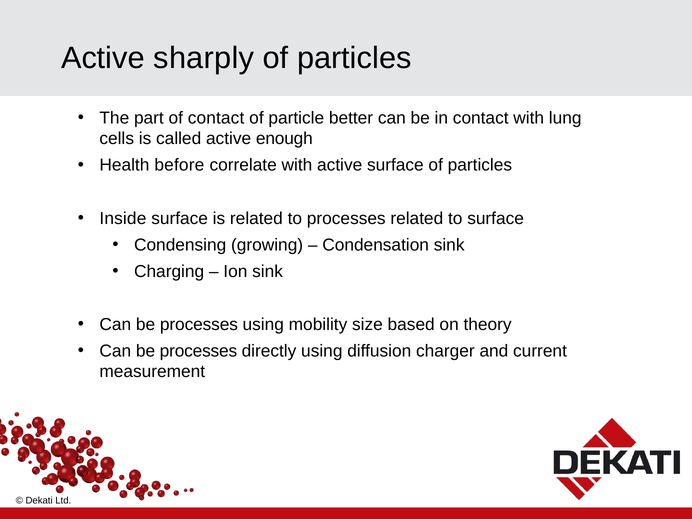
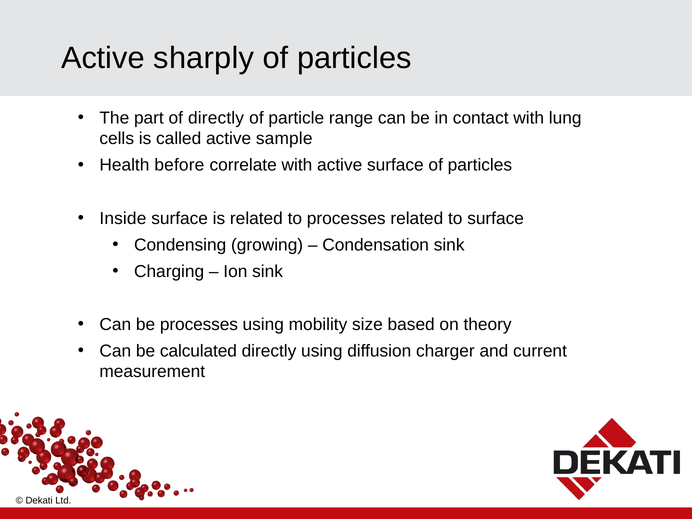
of contact: contact -> directly
better: better -> range
enough: enough -> sample
processes at (198, 351): processes -> calculated
